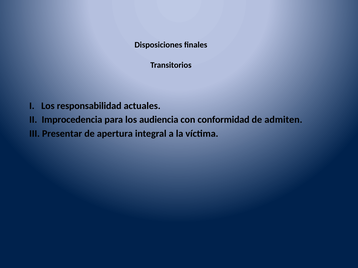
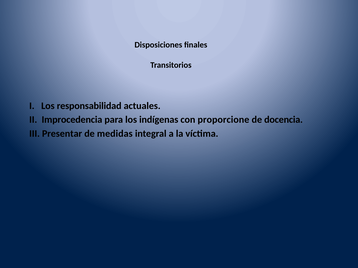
audiencia: audiencia -> indígenas
conformidad: conformidad -> proporcione
admiten: admiten -> docencia
apertura: apertura -> medidas
